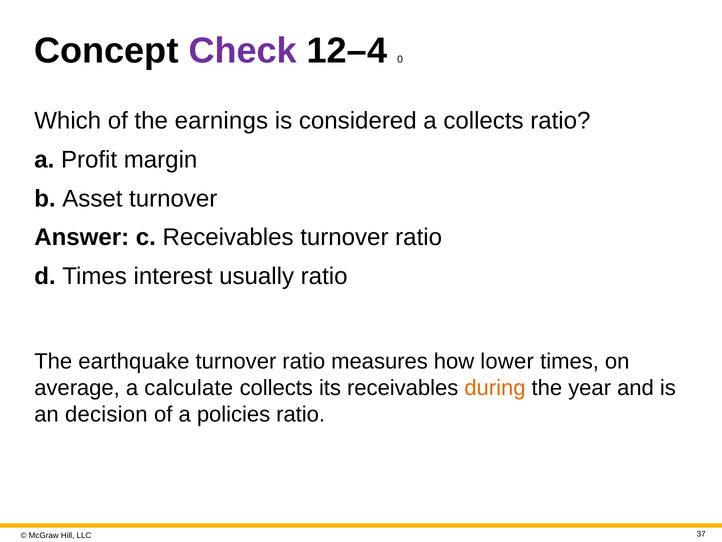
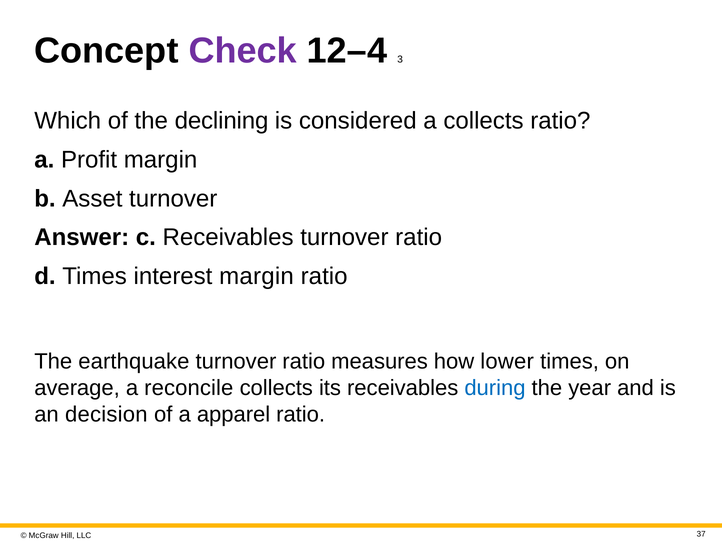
0: 0 -> 3
earnings: earnings -> declining
interest usually: usually -> margin
calculate: calculate -> reconcile
during colour: orange -> blue
policies: policies -> apparel
